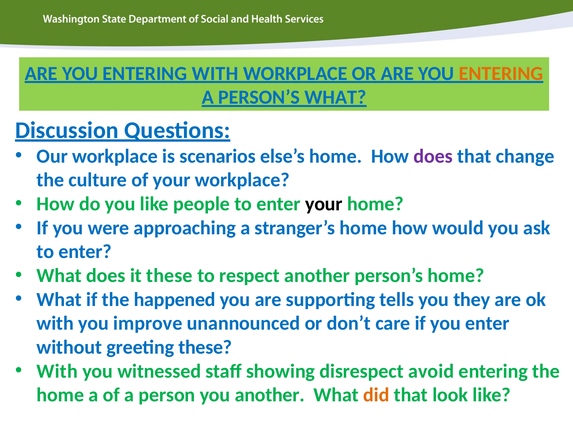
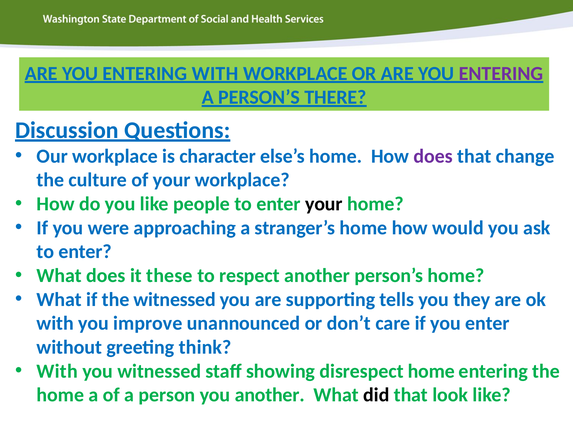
ENTERING at (501, 73) colour: orange -> purple
PERSON’S WHAT: WHAT -> THERE
scenarios: scenarios -> character
the happened: happened -> witnessed
greeting these: these -> think
disrespect avoid: avoid -> home
did colour: orange -> black
